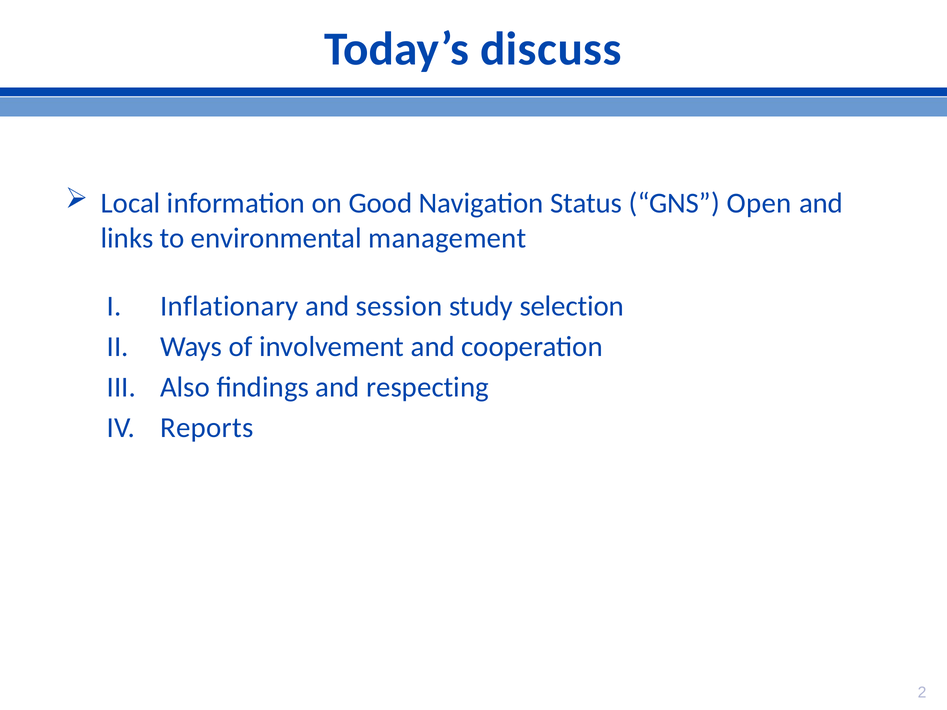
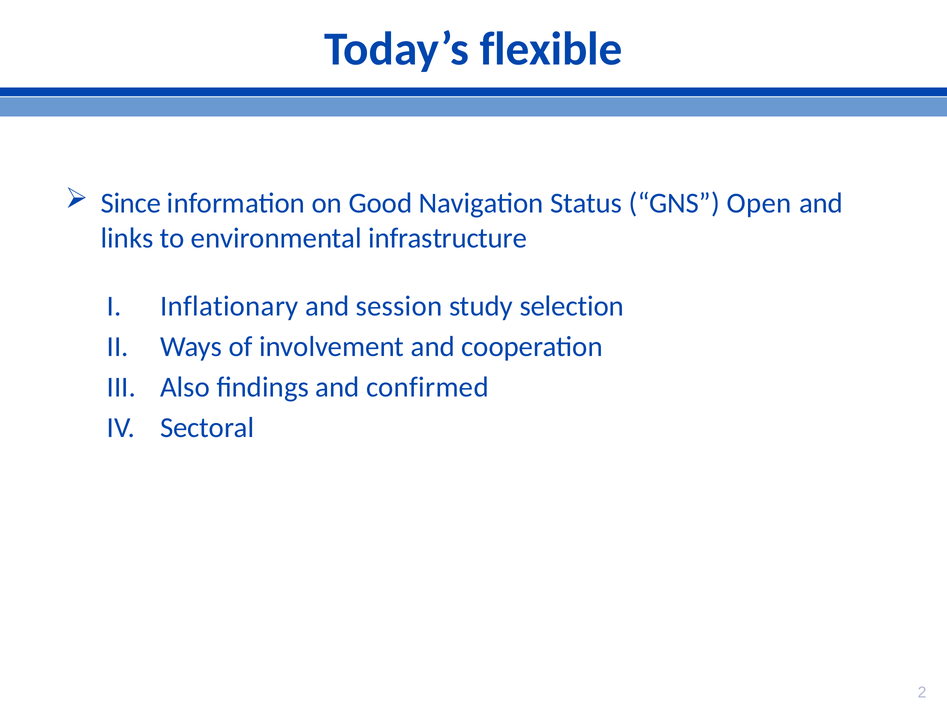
discuss: discuss -> flexible
Local: Local -> Since
management: management -> infrastructure
respecting: respecting -> confirmed
Reports: Reports -> Sectoral
